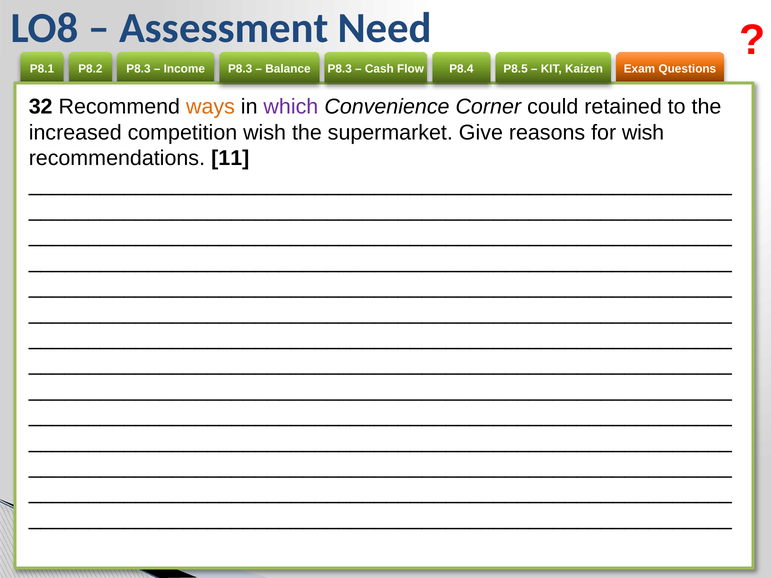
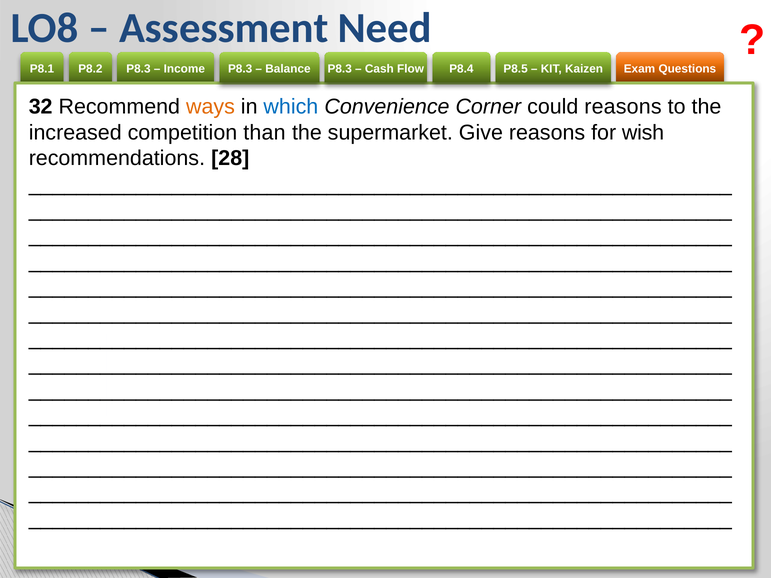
which colour: purple -> blue
could retained: retained -> reasons
competition wish: wish -> than
11: 11 -> 28
